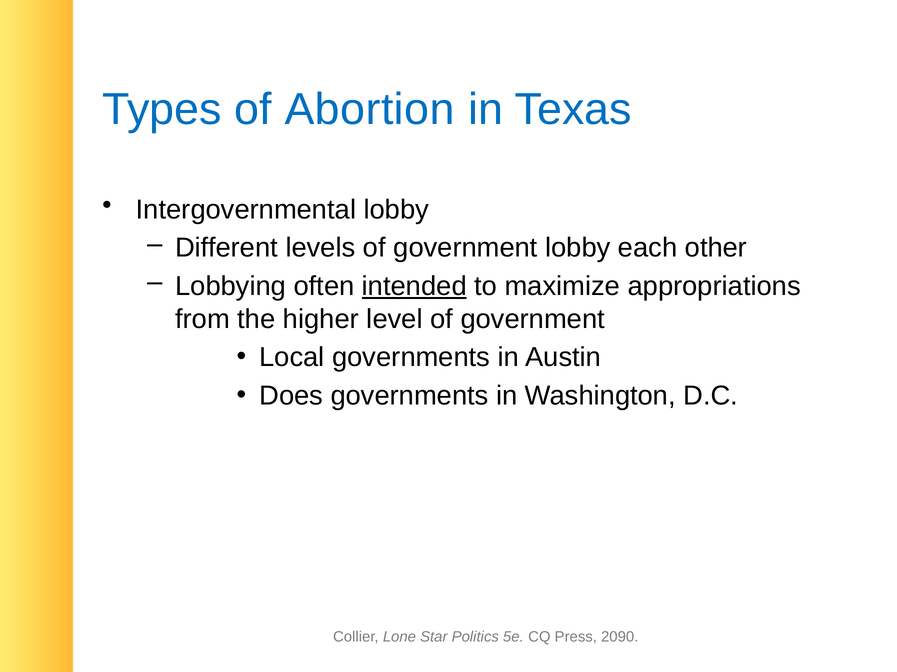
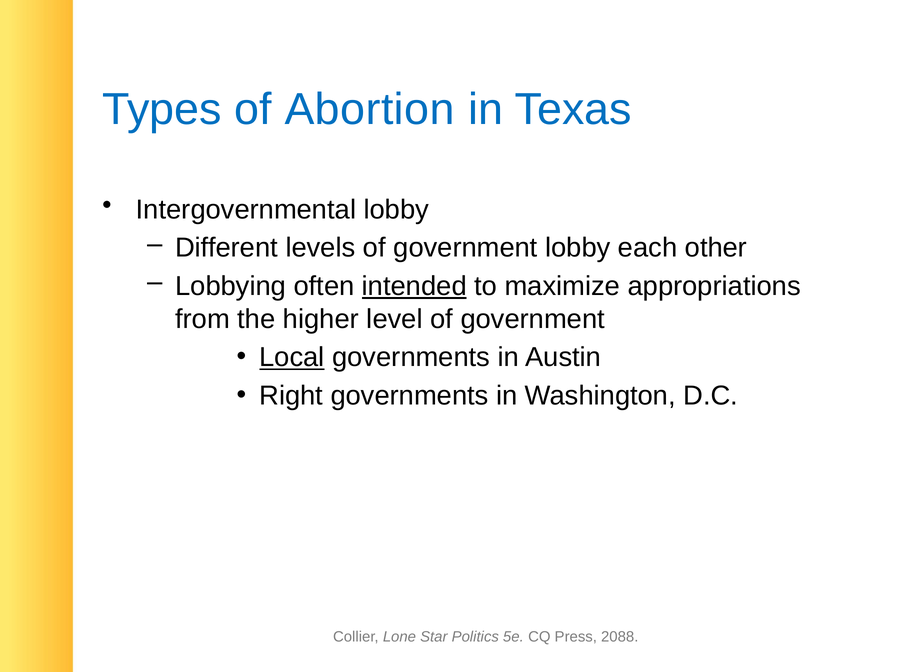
Local underline: none -> present
Does: Does -> Right
2090: 2090 -> 2088
